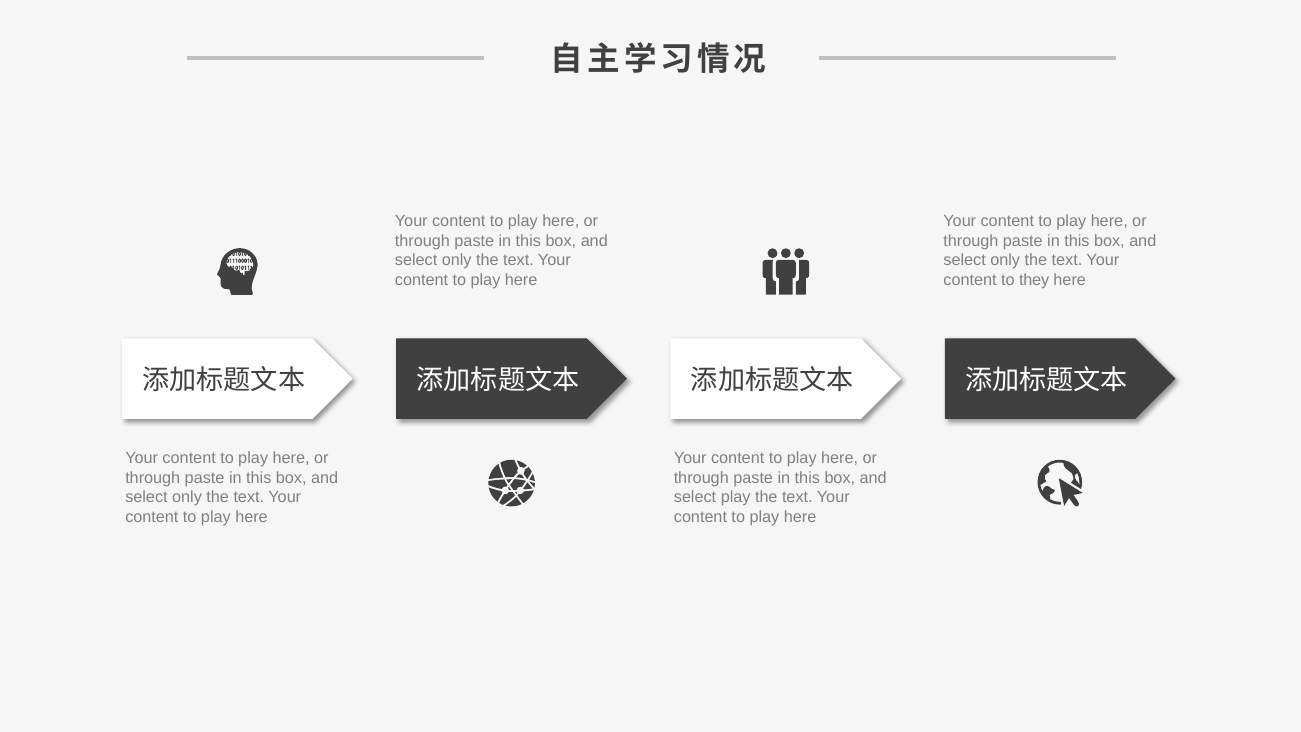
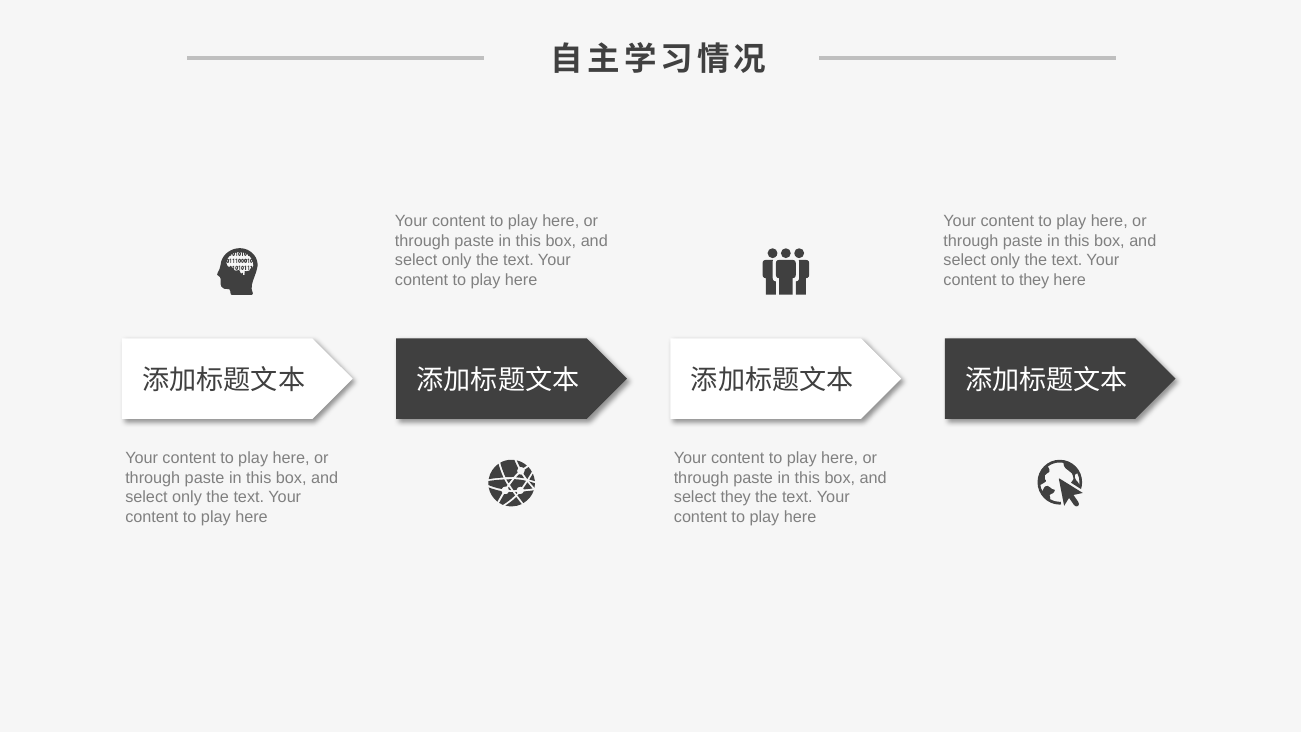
select play: play -> they
